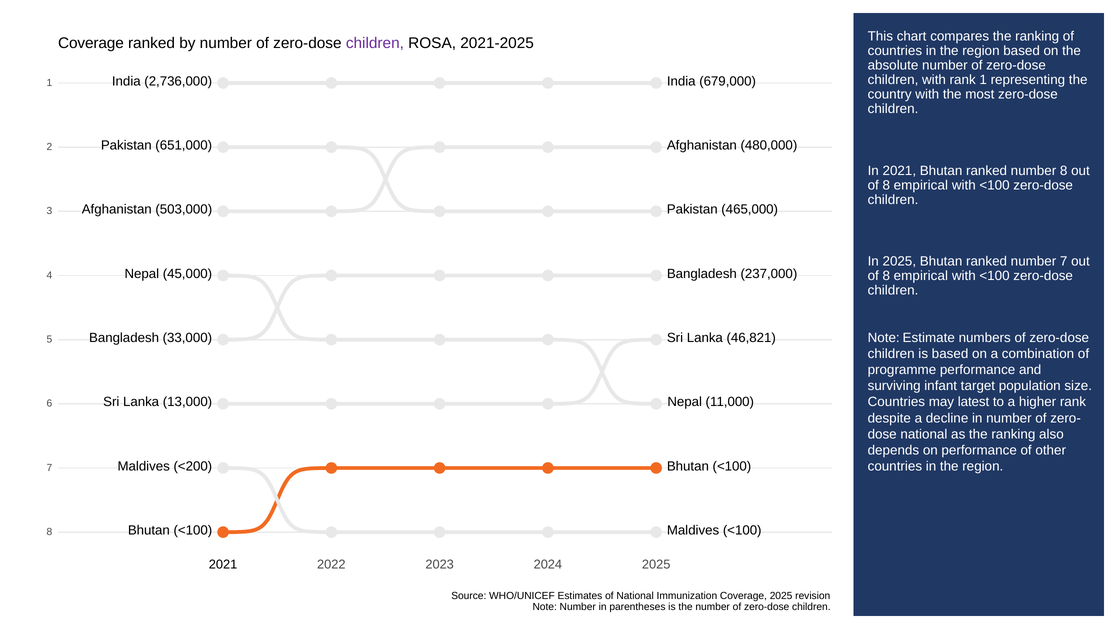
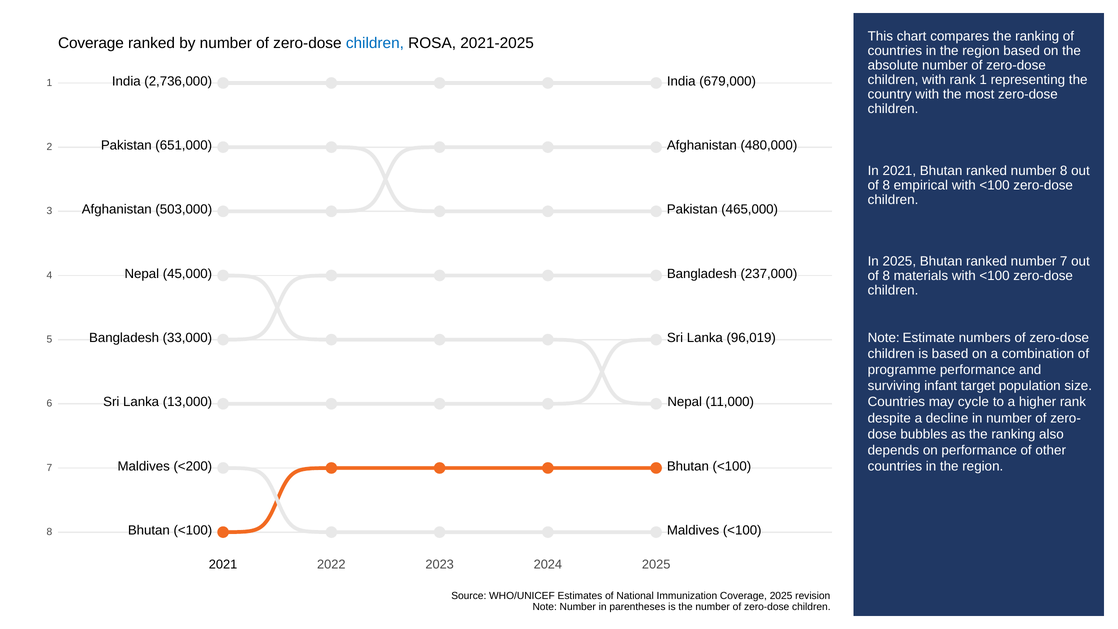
children at (375, 43) colour: purple -> blue
empirical at (921, 276): empirical -> materials
46,821: 46,821 -> 96,019
latest: latest -> cycle
national at (924, 434): national -> bubbles
